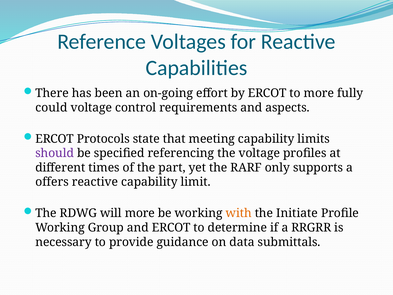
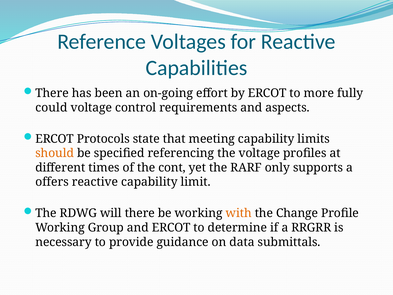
should colour: purple -> orange
part: part -> cont
will more: more -> there
Initiate: Initiate -> Change
